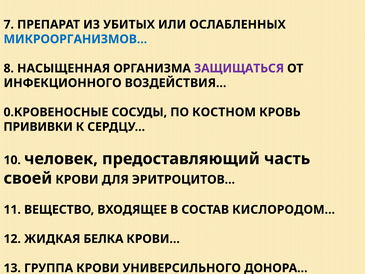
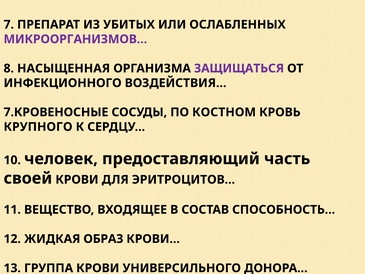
МИКРООРГАНИЗМОВ… colour: blue -> purple
0.КРОВЕНОСНЫЕ: 0.КРОВЕНОСНЫЕ -> 7.КРОВЕНОСНЫЕ
ПРИВИВКИ: ПРИВИВКИ -> КРУПНОГО
КИСЛОРОДОМ…: КИСЛОРОДОМ… -> СПОСОБНОСТЬ…
БЕЛКА: БЕЛКА -> ОБРАЗ
